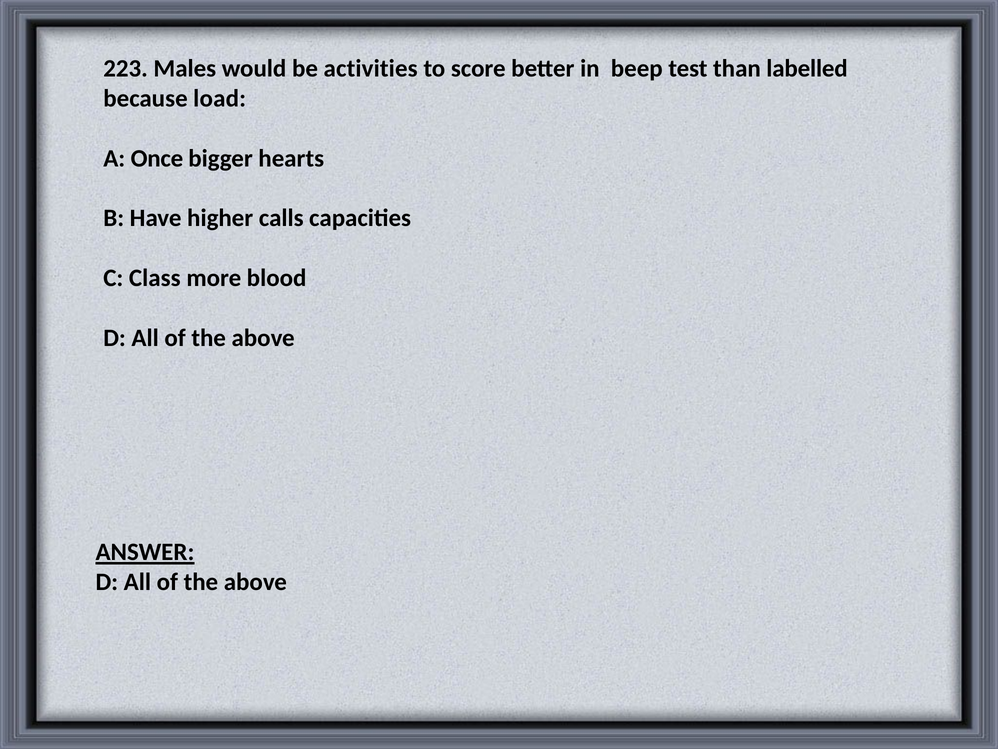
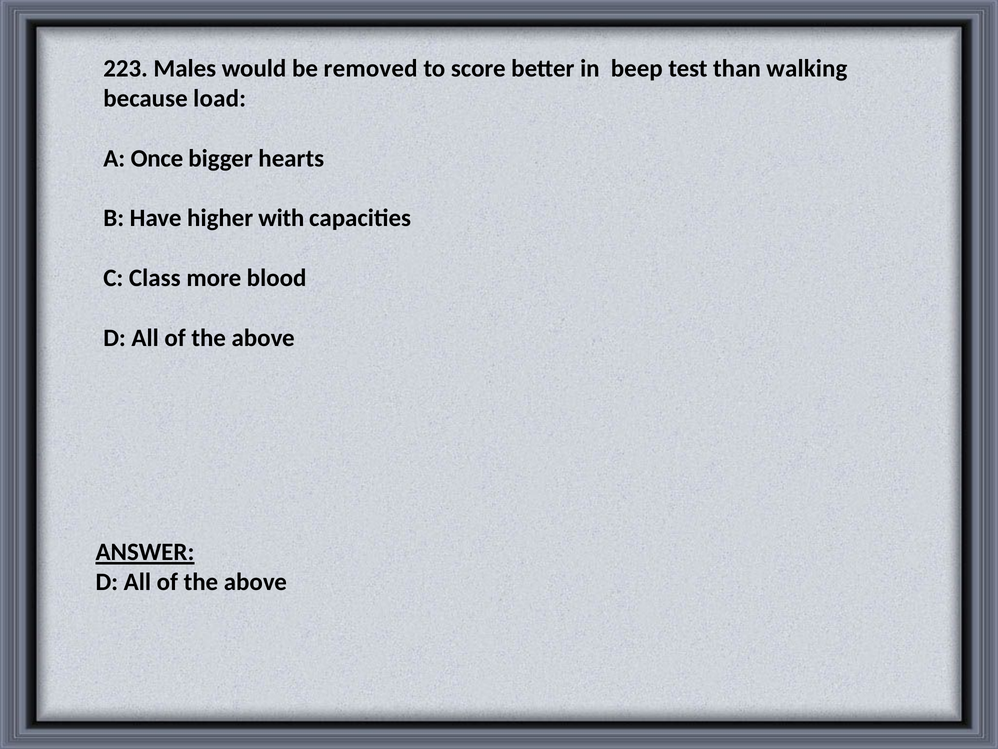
activities: activities -> removed
labelled: labelled -> walking
calls: calls -> with
